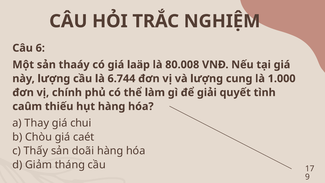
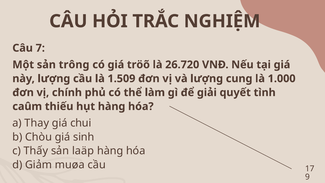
6: 6 -> 7
thaáy: thaáy -> trông
laäp: laäp -> tröõ
80.008: 80.008 -> 26.720
6.744: 6.744 -> 1.509
caét: caét -> sinh
doãi: doãi -> laäp
tháng: tháng -> muøa
